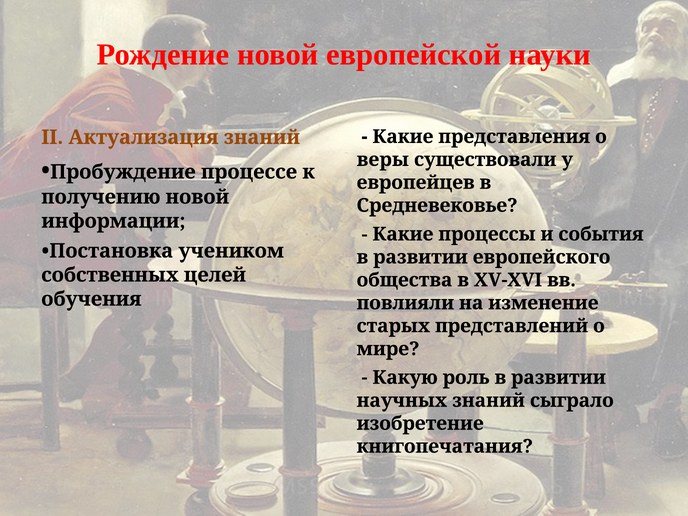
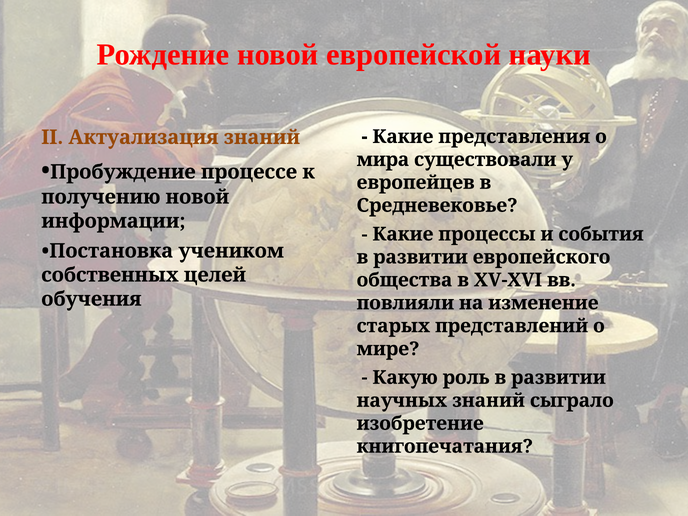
веры: веры -> мира
